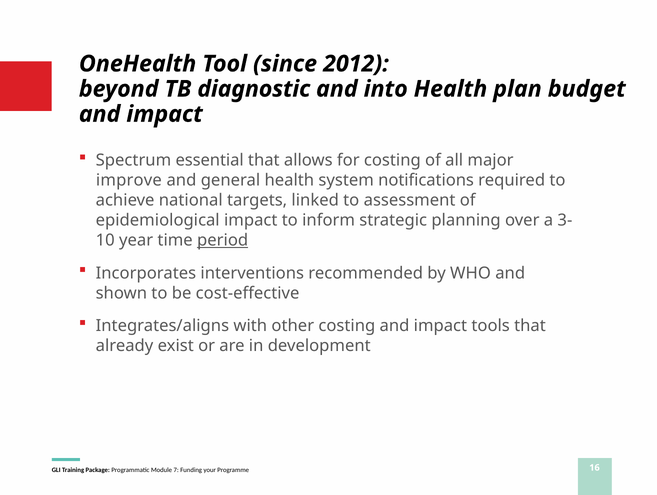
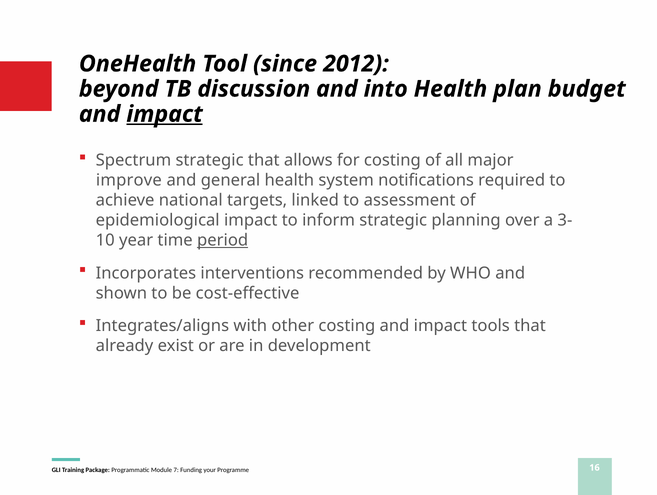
diagnostic: diagnostic -> discussion
impact at (165, 114) underline: none -> present
Spectrum essential: essential -> strategic
